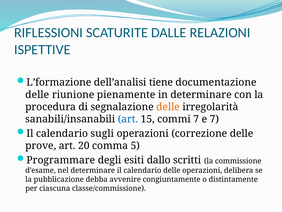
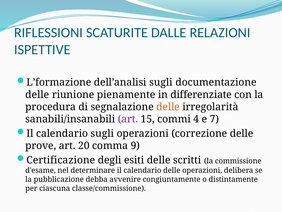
dell’analisi tiene: tiene -> sugli
in determinare: determinare -> differenziate
art at (128, 119) colour: blue -> purple
commi 7: 7 -> 4
5: 5 -> 9
Programmare: Programmare -> Certificazione
esiti dallo: dallo -> delle
